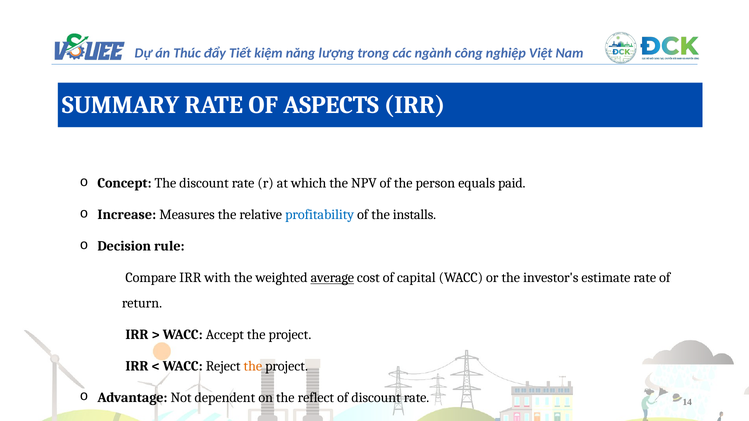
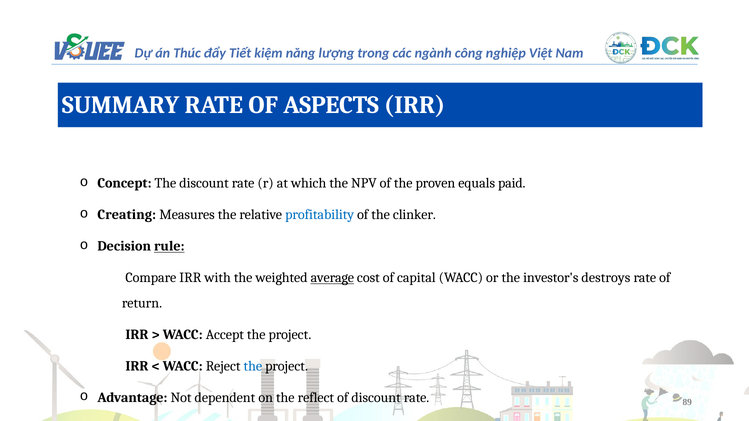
person: person -> proven
Increase: Increase -> Creating
installs: installs -> clinker
rule underline: none -> present
estimate: estimate -> destroys
the at (253, 366) colour: orange -> blue
14: 14 -> 89
